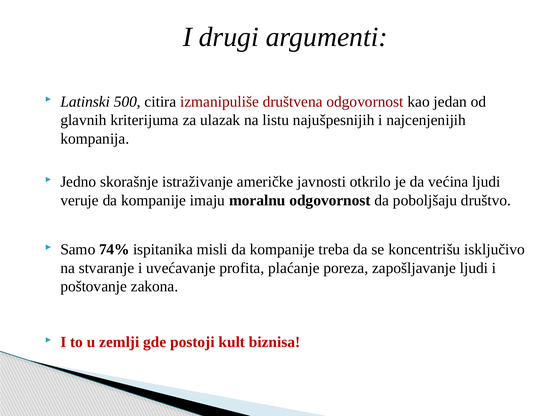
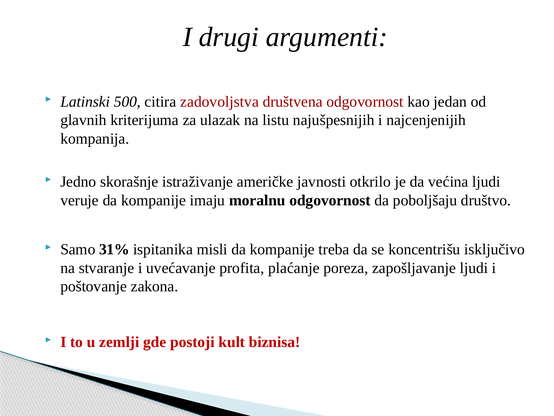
izmanipuliše: izmanipuliše -> zadovoljstva
74%: 74% -> 31%
